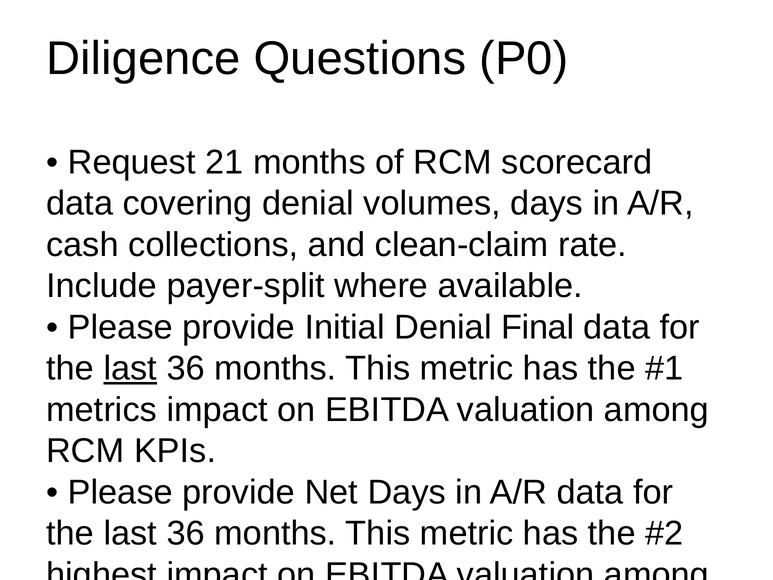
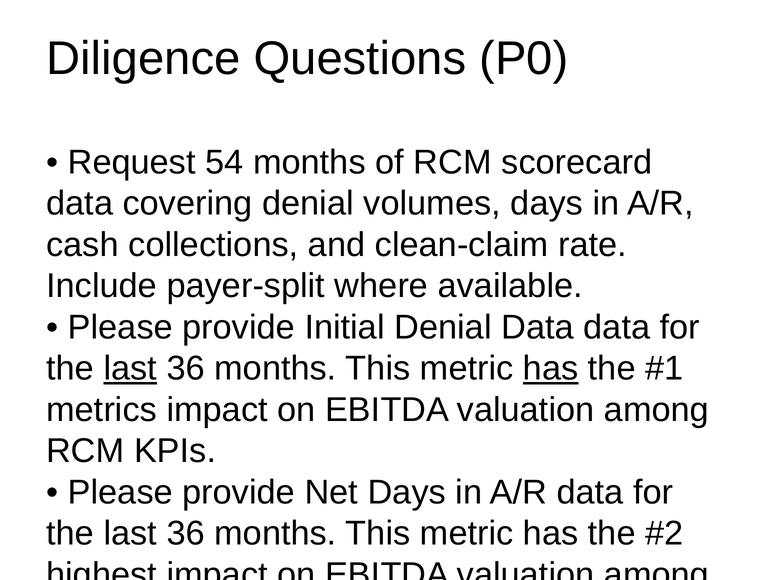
21: 21 -> 54
Denial Final: Final -> Data
has at (551, 368) underline: none -> present
